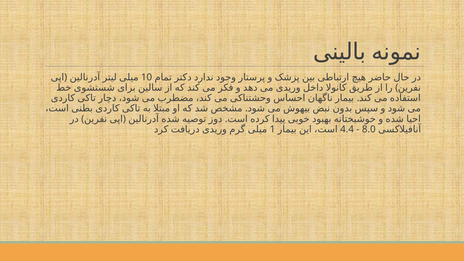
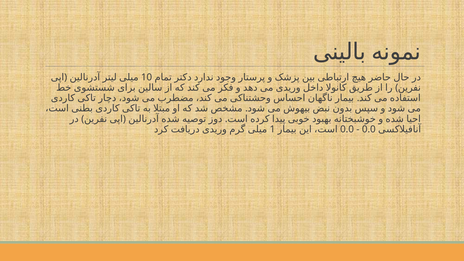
4.4 at (347, 129): 4.4 -> 0.0
8.0 at (369, 129): 8.0 -> 0.0
